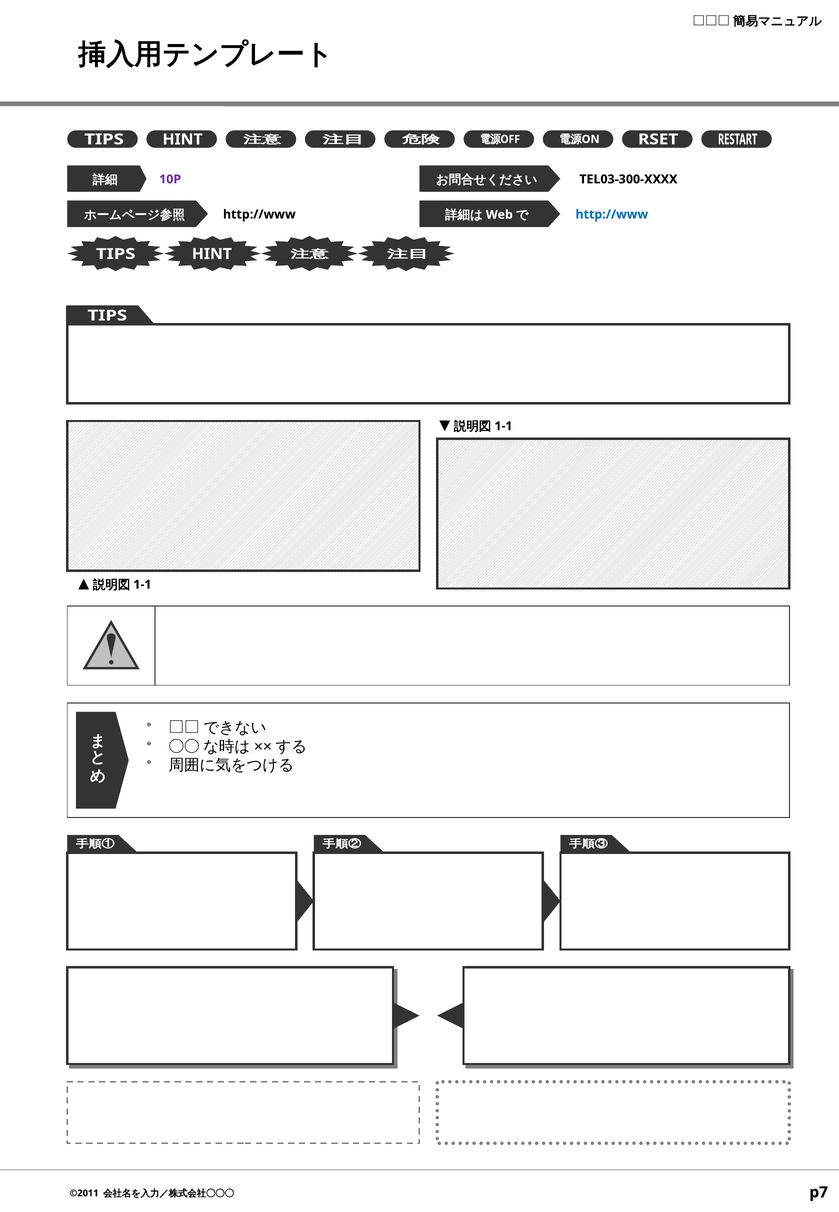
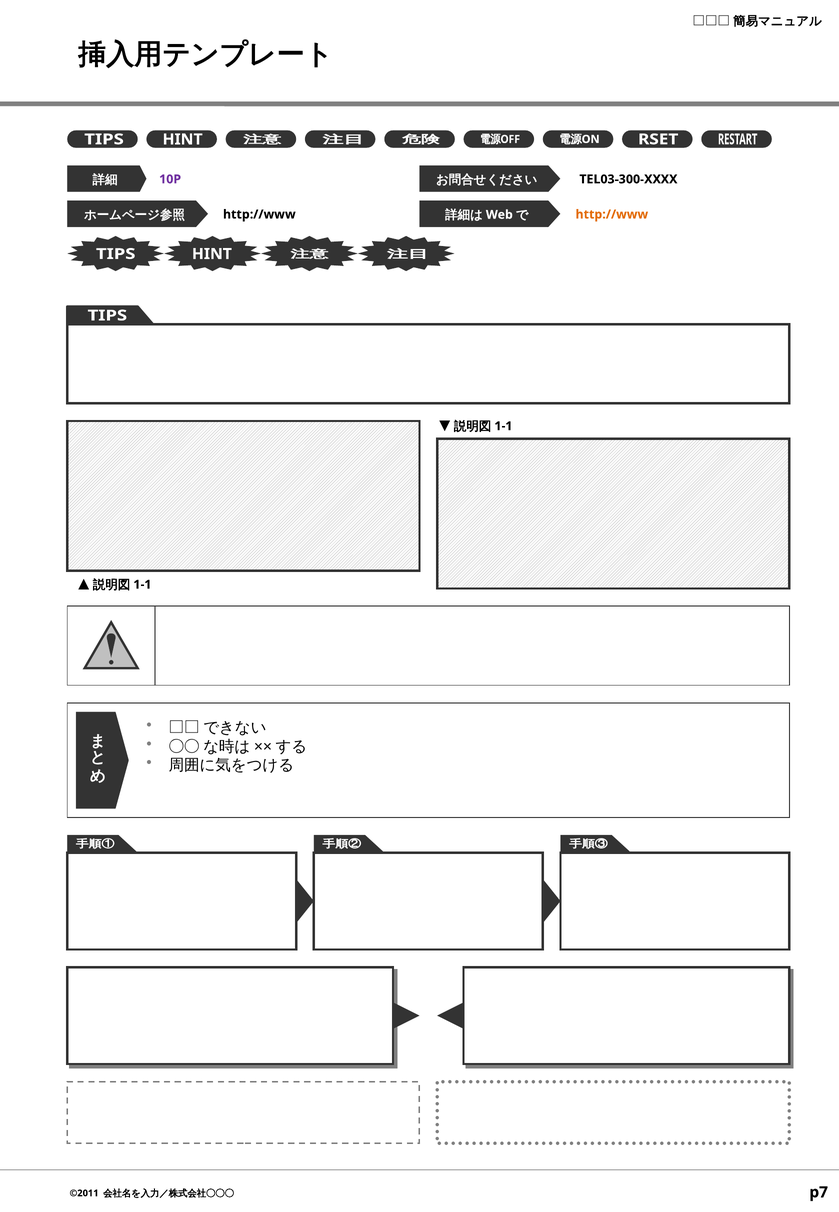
http://www at (612, 214) colour: blue -> orange
